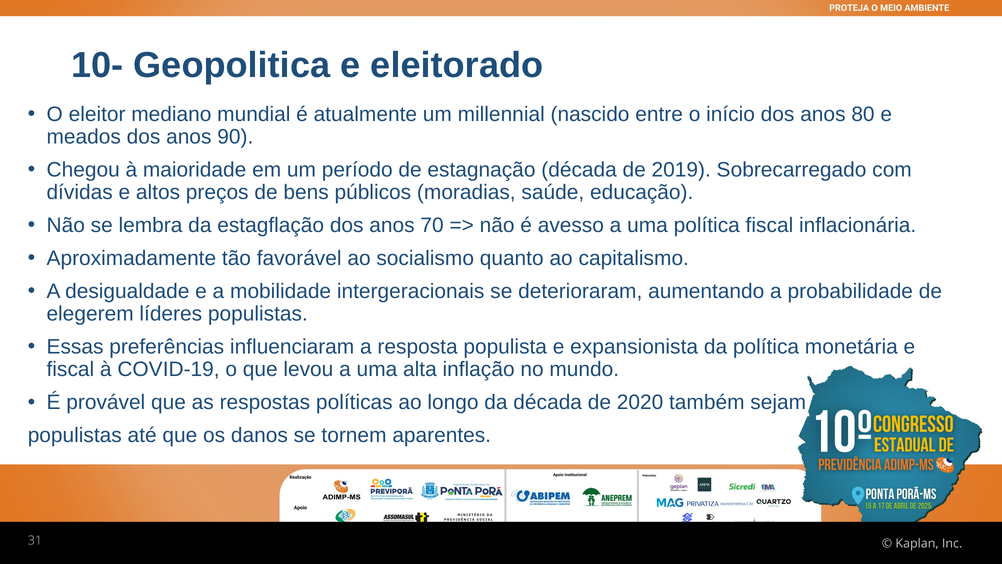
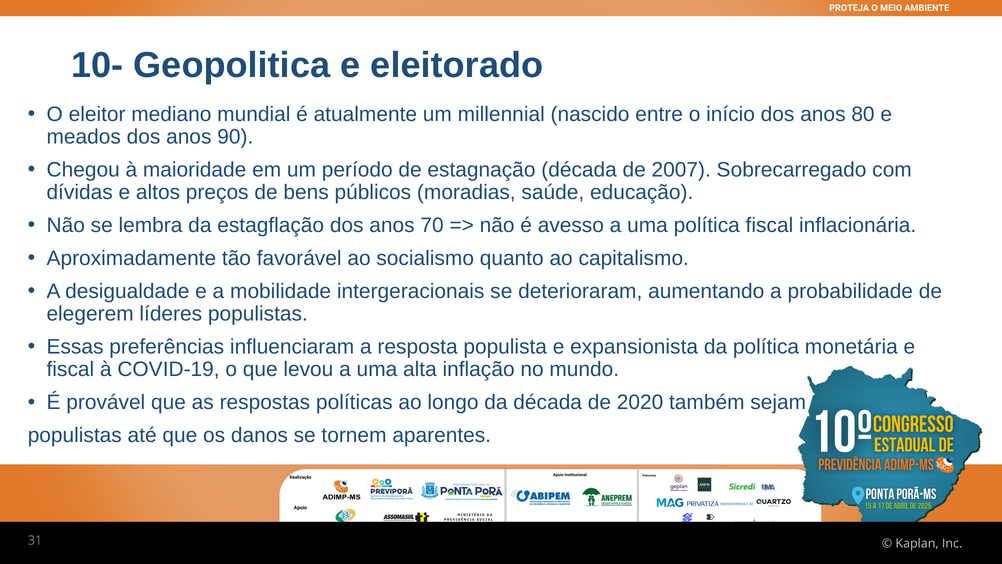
2019: 2019 -> 2007
